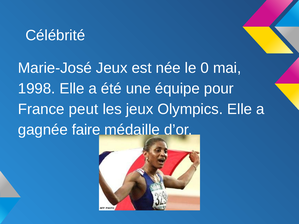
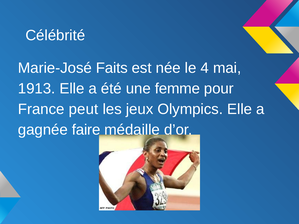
Marie-José Jeux: Jeux -> Faits
0: 0 -> 4
1998: 1998 -> 1913
équipe: équipe -> femme
